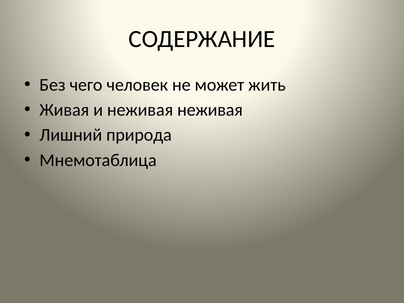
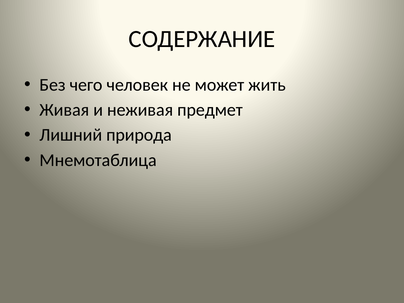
неживая неживая: неживая -> предмет
